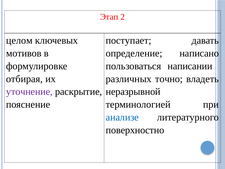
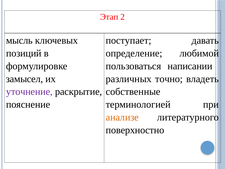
целом: целом -> мысль
мотивов: мотивов -> позиций
написано: написано -> любимой
отбирая: отбирая -> замысел
неразрывной: неразрывной -> собственные
анализе colour: blue -> orange
